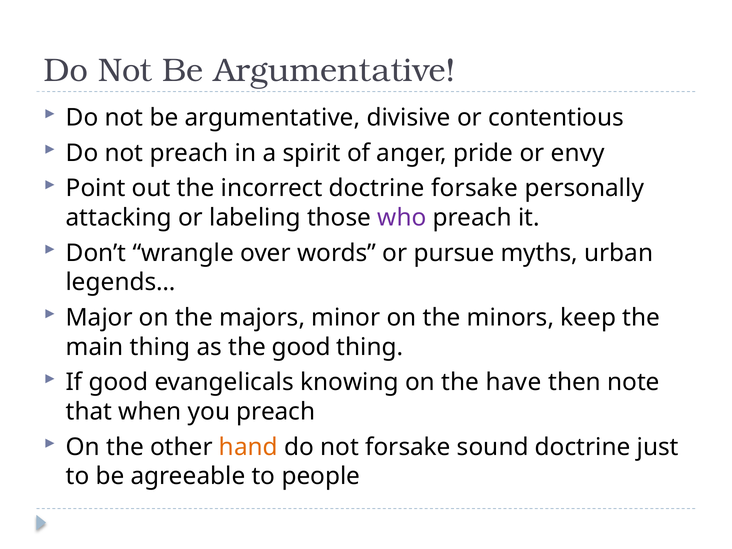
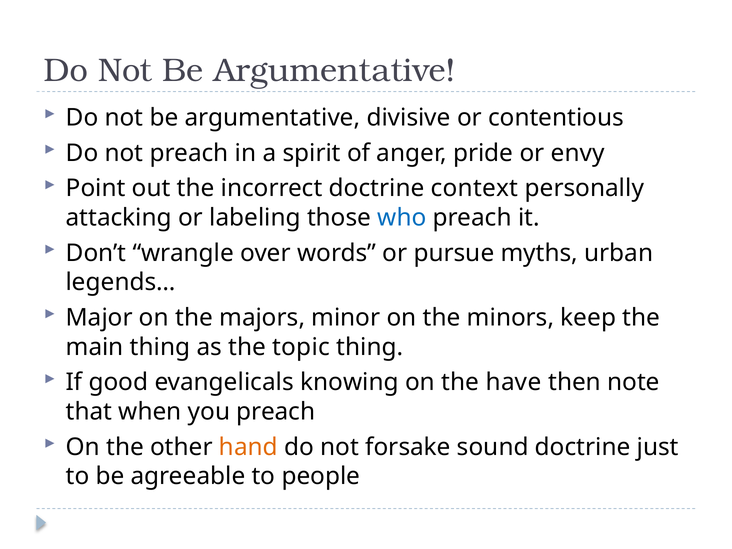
doctrine forsake: forsake -> context
who colour: purple -> blue
the good: good -> topic
